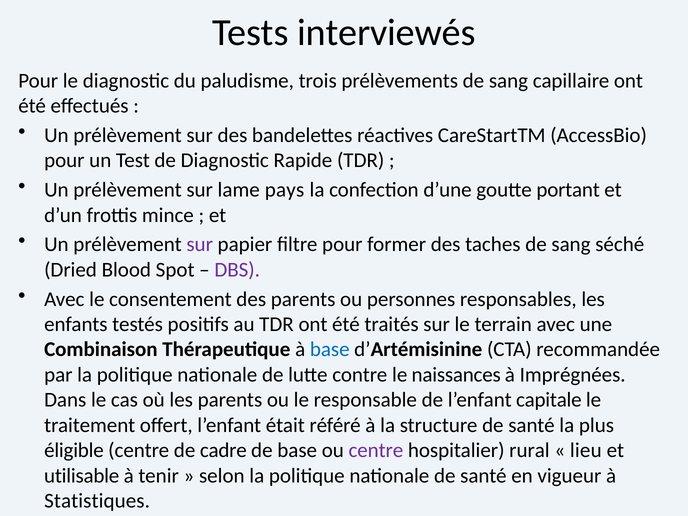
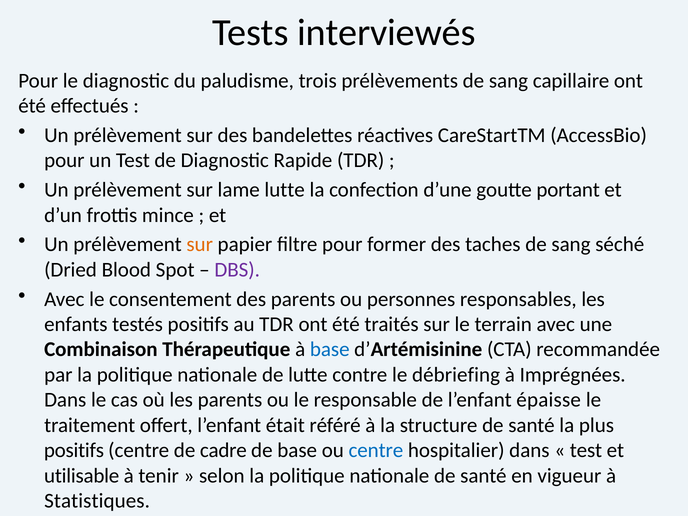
lame pays: pays -> lutte
sur at (200, 244) colour: purple -> orange
naissances: naissances -> débriefing
capitale: capitale -> épaisse
éligible at (74, 450): éligible -> positifs
centre at (376, 450) colour: purple -> blue
hospitalier rural: rural -> dans
lieu at (586, 450): lieu -> test
